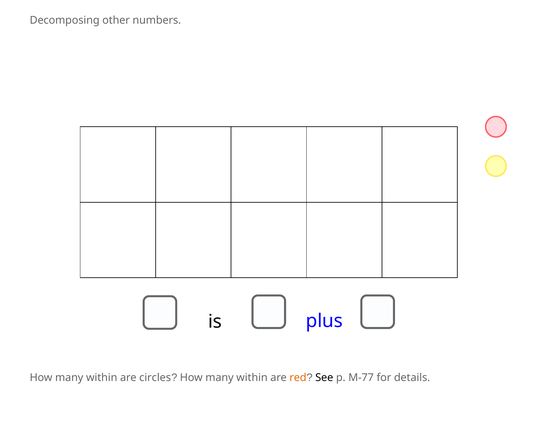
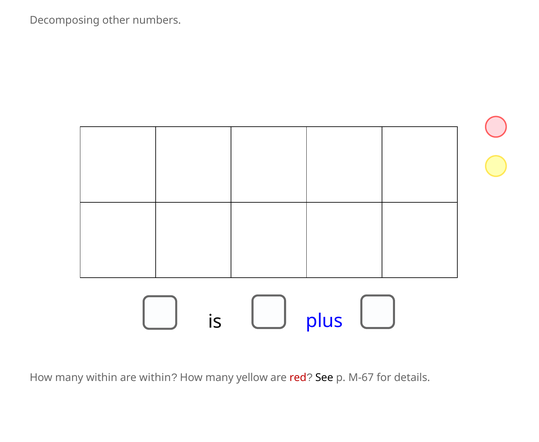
are circles: circles -> within
within at (252, 377): within -> yellow
red colour: orange -> red
M-77: M-77 -> M-67
